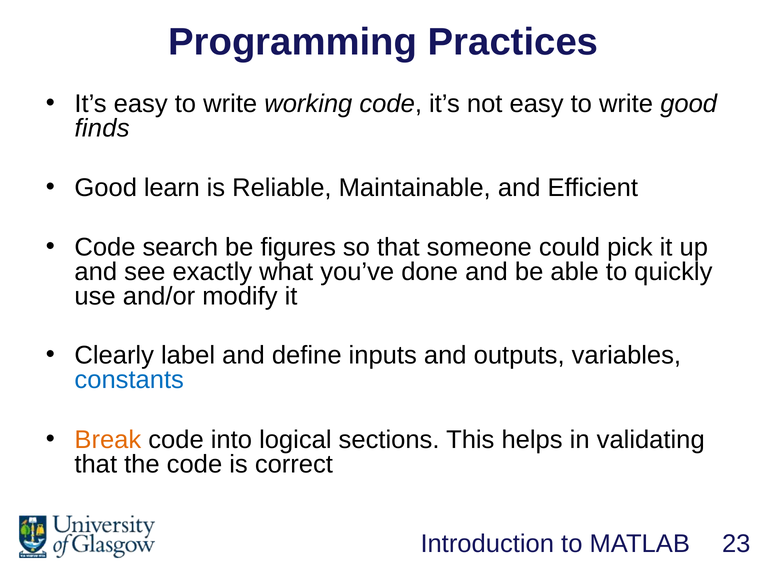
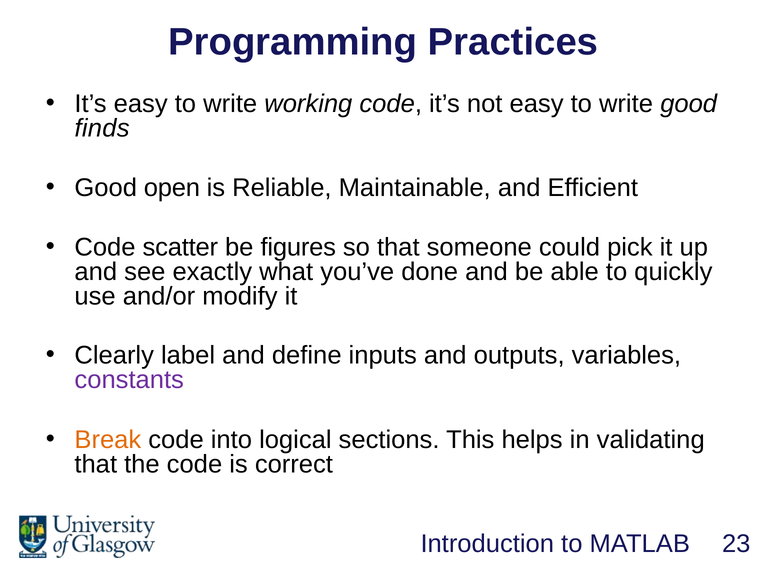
learn: learn -> open
search: search -> scatter
constants colour: blue -> purple
